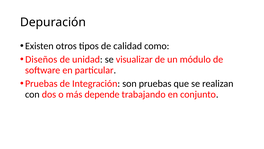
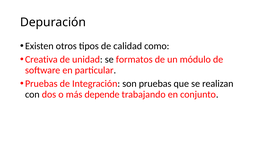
Diseños: Diseños -> Creativa
visualizar: visualizar -> formatos
